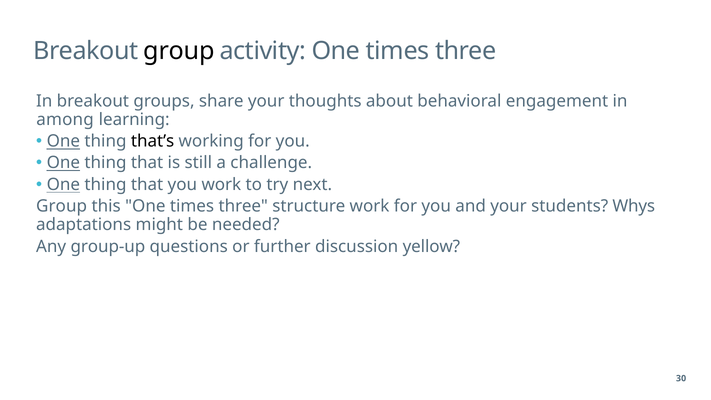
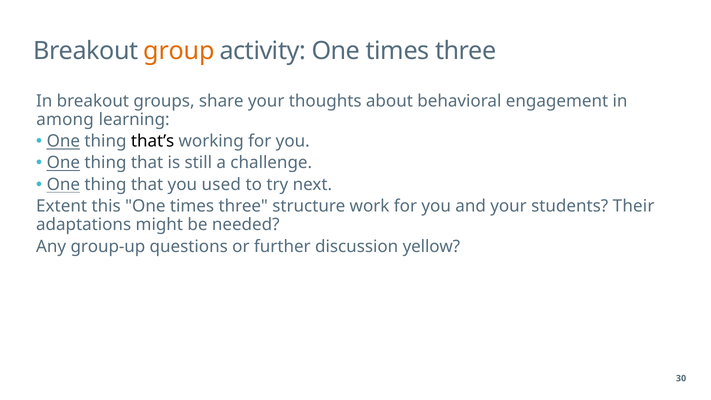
group at (179, 51) colour: black -> orange
you work: work -> used
Group at (62, 206): Group -> Extent
Whys: Whys -> Their
